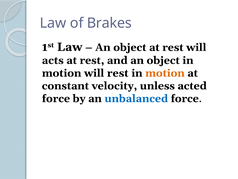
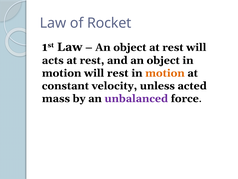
Brakes: Brakes -> Rocket
force at (56, 98): force -> mass
unbalanced colour: blue -> purple
